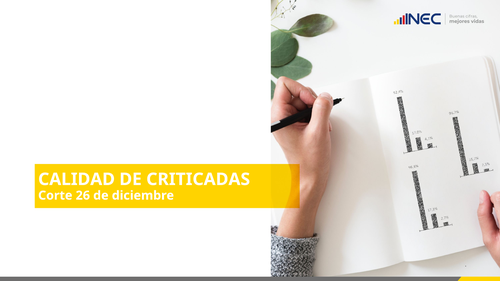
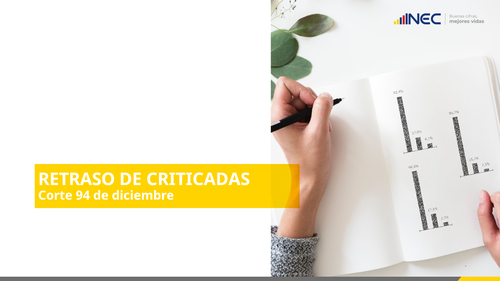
CALIDAD: CALIDAD -> RETRASO
26: 26 -> 94
